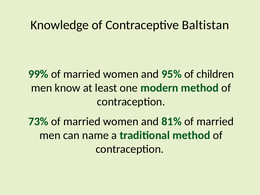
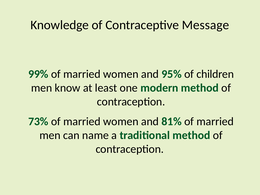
Baltistan: Baltistan -> Message
